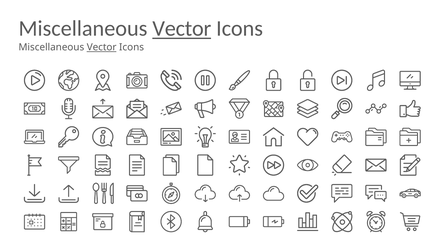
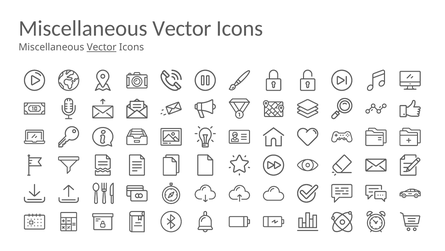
Vector at (182, 29) underline: present -> none
